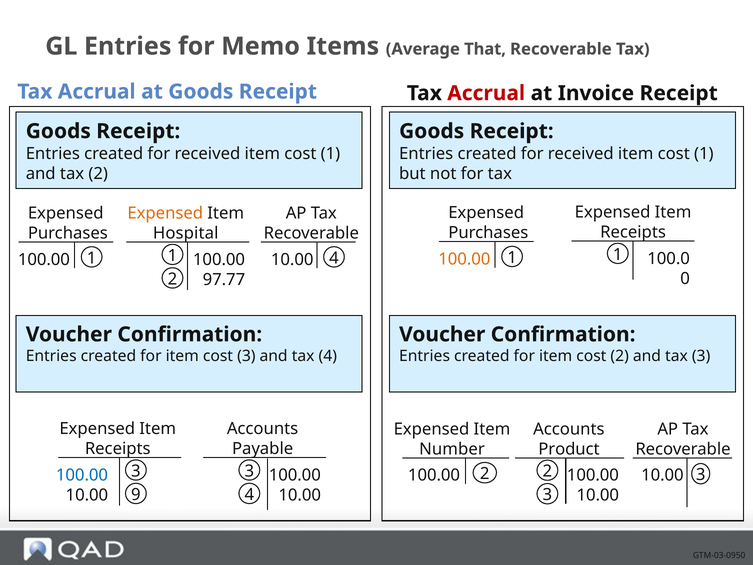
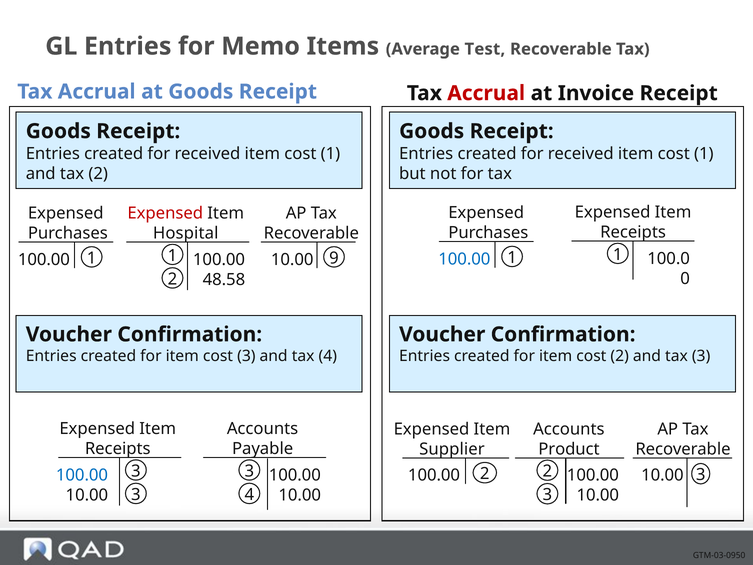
That: That -> Test
Expensed at (165, 213) colour: orange -> red
100.00 at (464, 259) colour: orange -> blue
4 at (334, 258): 4 -> 9
97.77: 97.77 -> 48.58
Number: Number -> Supplier
9 at (136, 494): 9 -> 3
